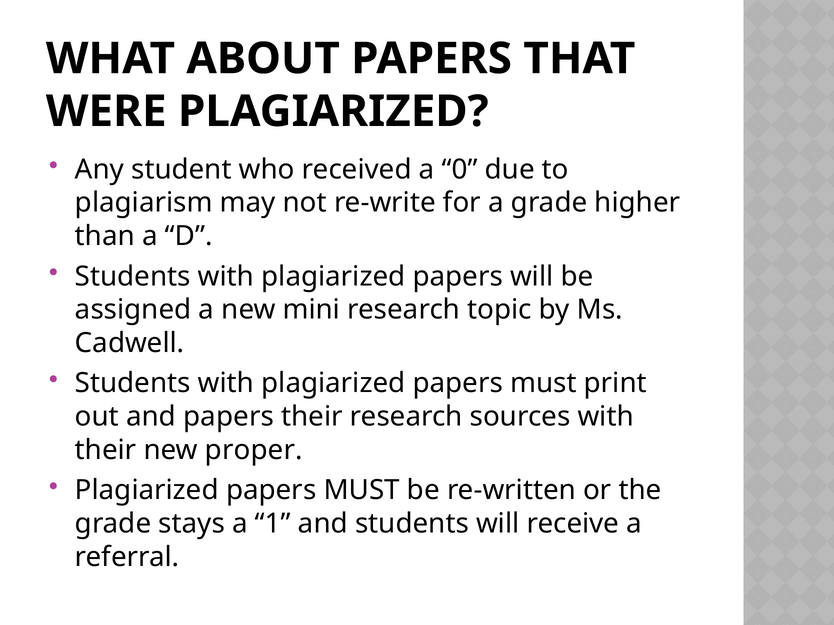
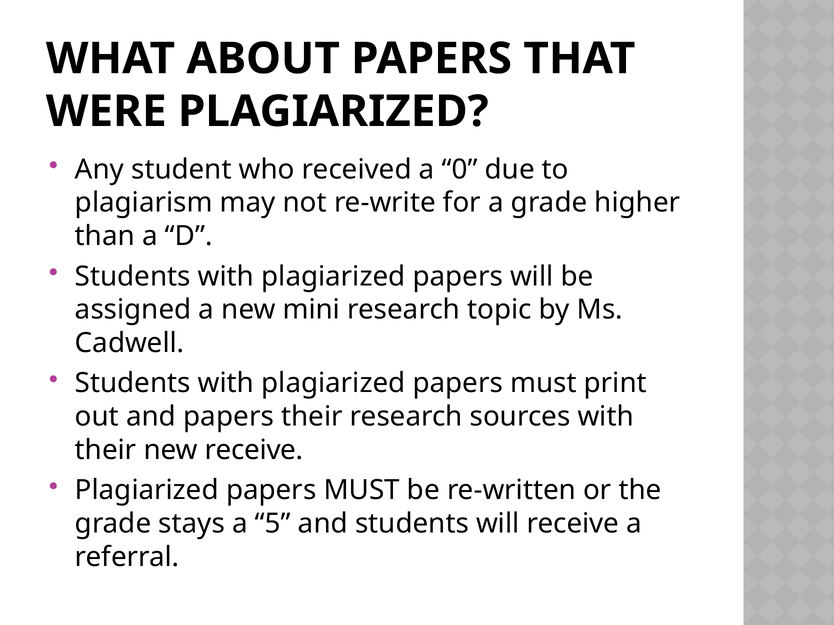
new proper: proper -> receive
1: 1 -> 5
